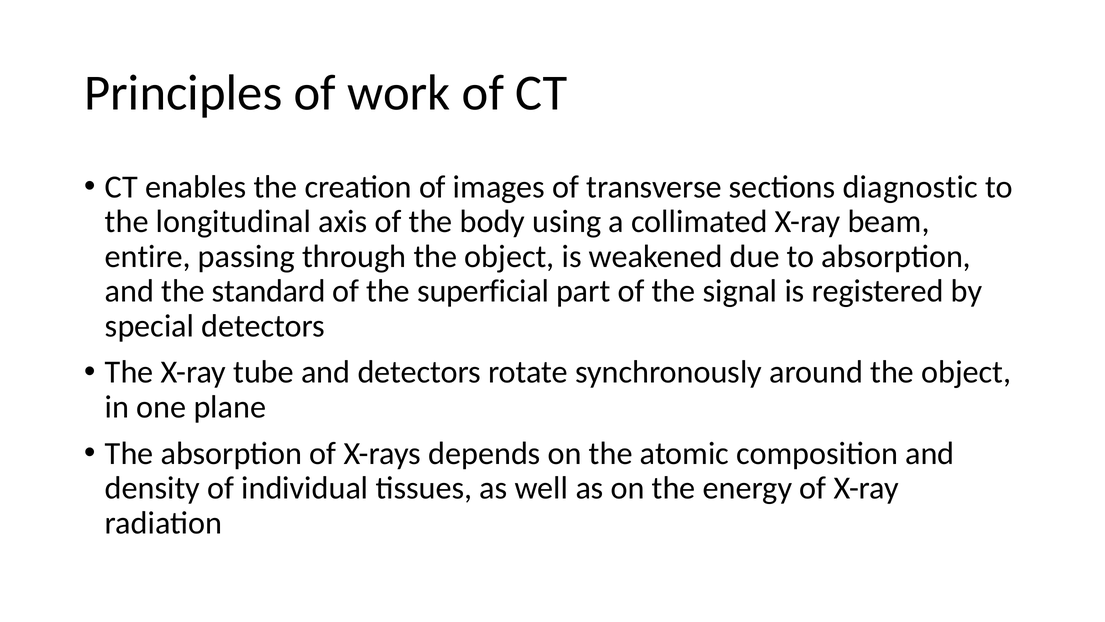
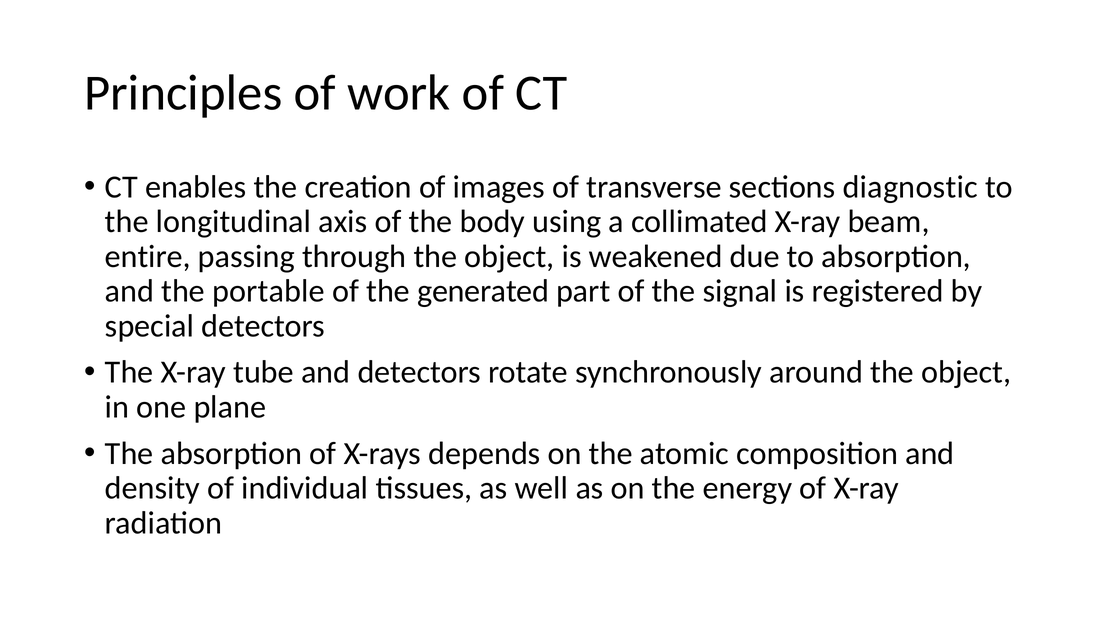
standard: standard -> portable
superficial: superficial -> generated
